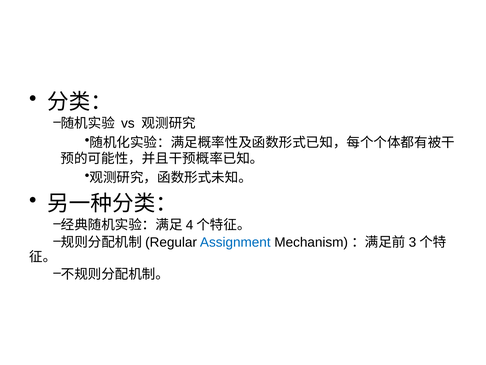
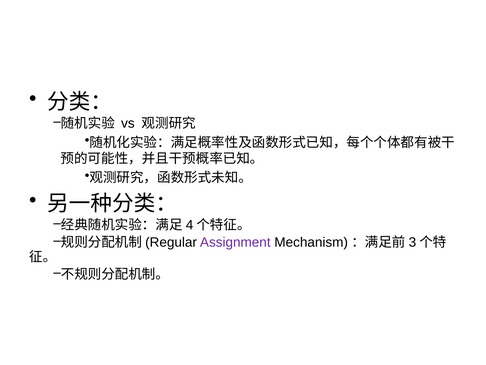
Assignment colour: blue -> purple
